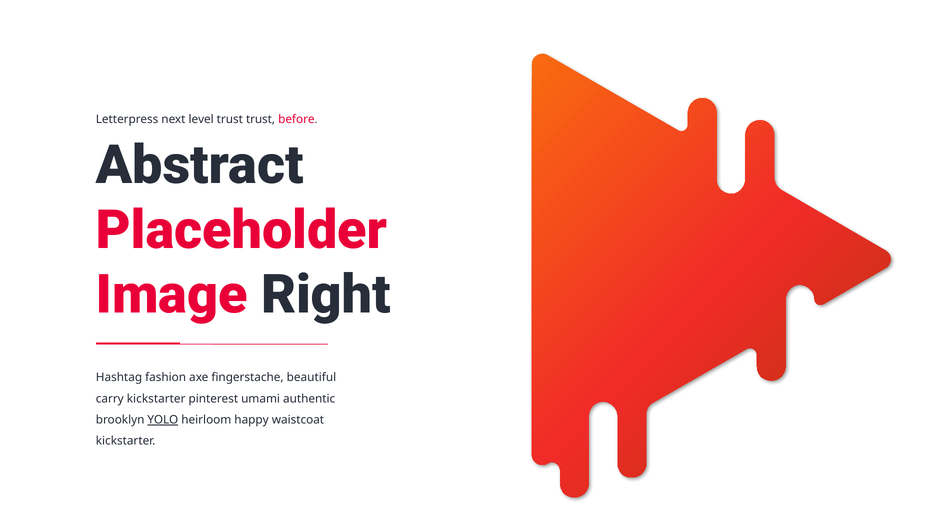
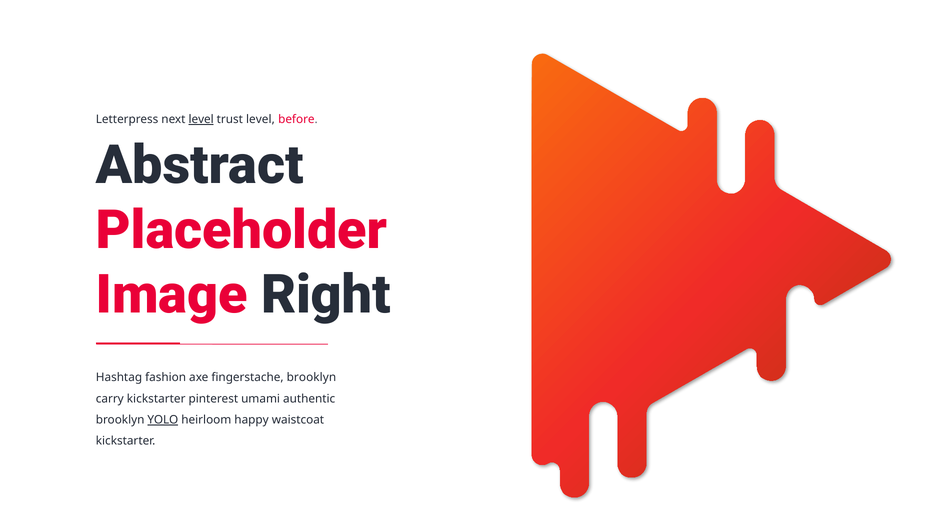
level at (201, 119) underline: none -> present
trust trust: trust -> level
fingerstache beautiful: beautiful -> brooklyn
